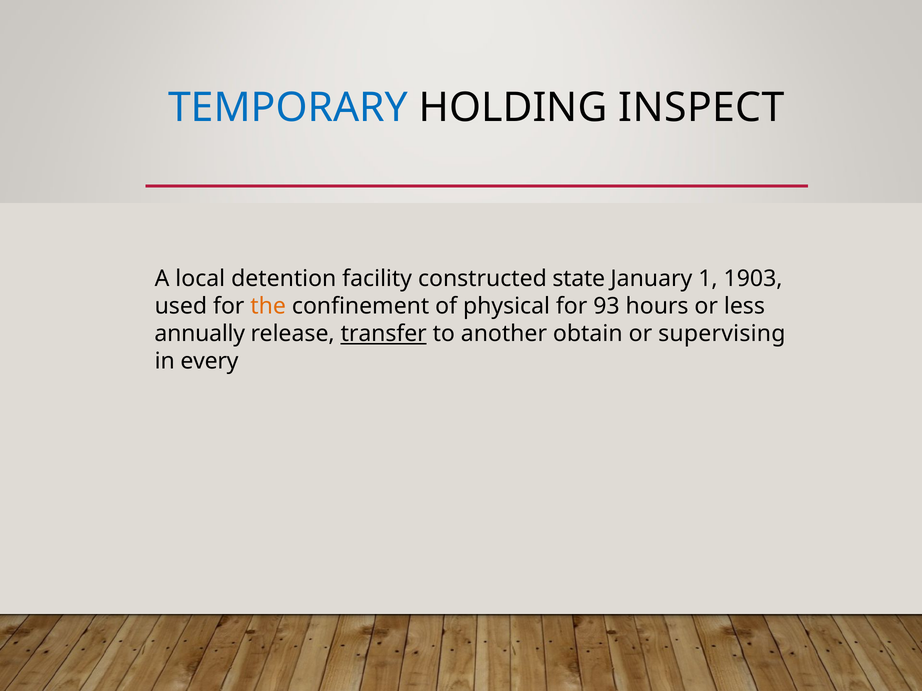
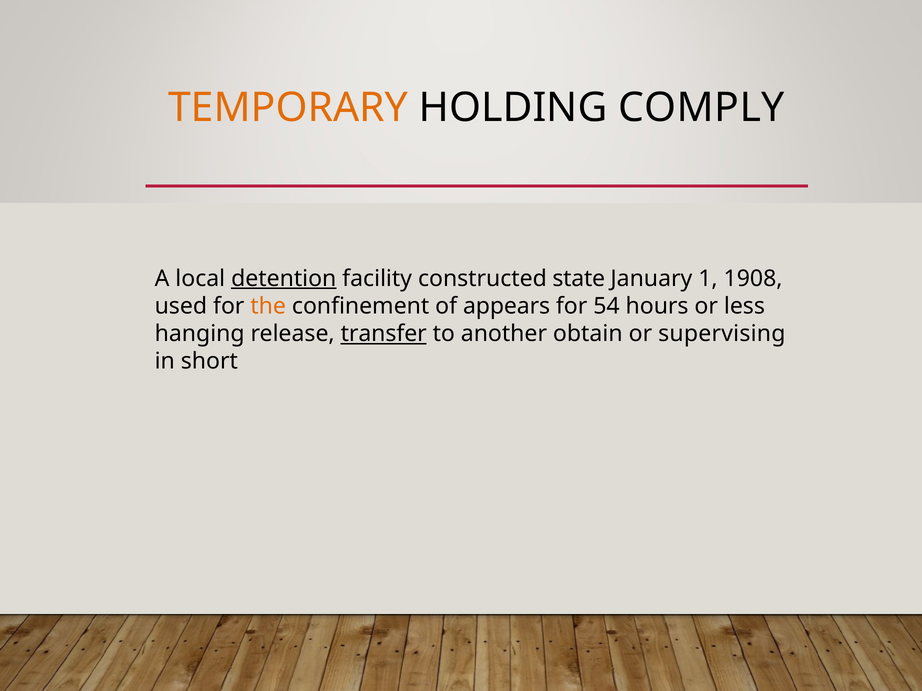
TEMPORARY colour: blue -> orange
INSPECT: INSPECT -> COMPLY
detention underline: none -> present
1903: 1903 -> 1908
physical: physical -> appears
93: 93 -> 54
annually: annually -> hanging
every: every -> short
